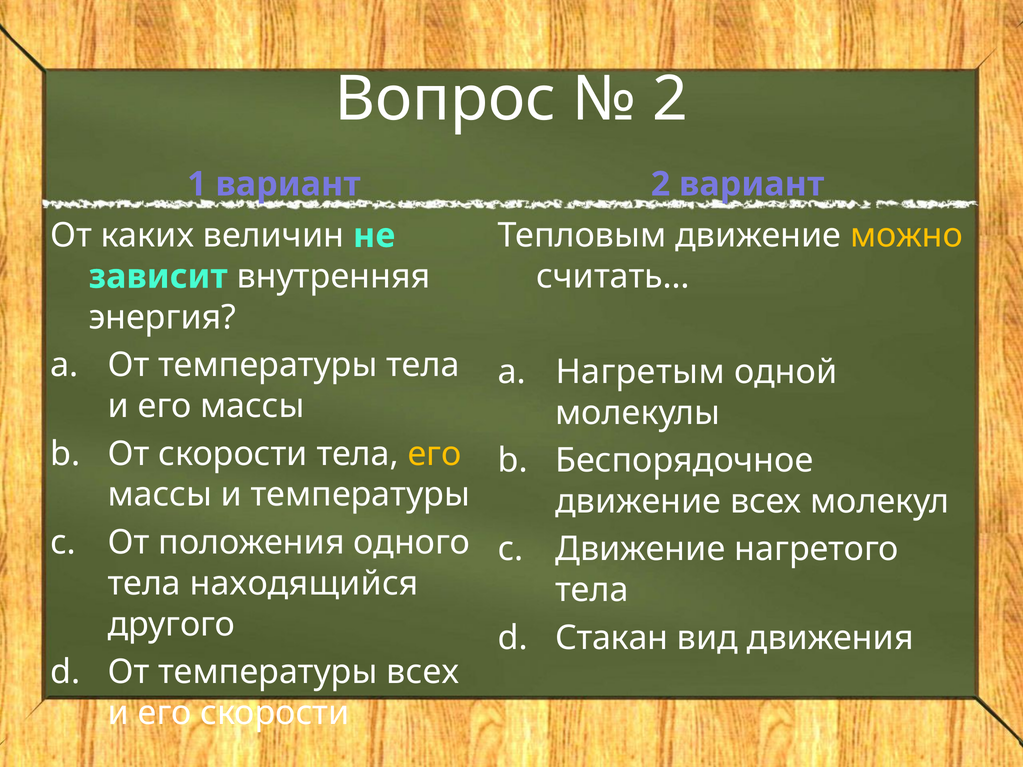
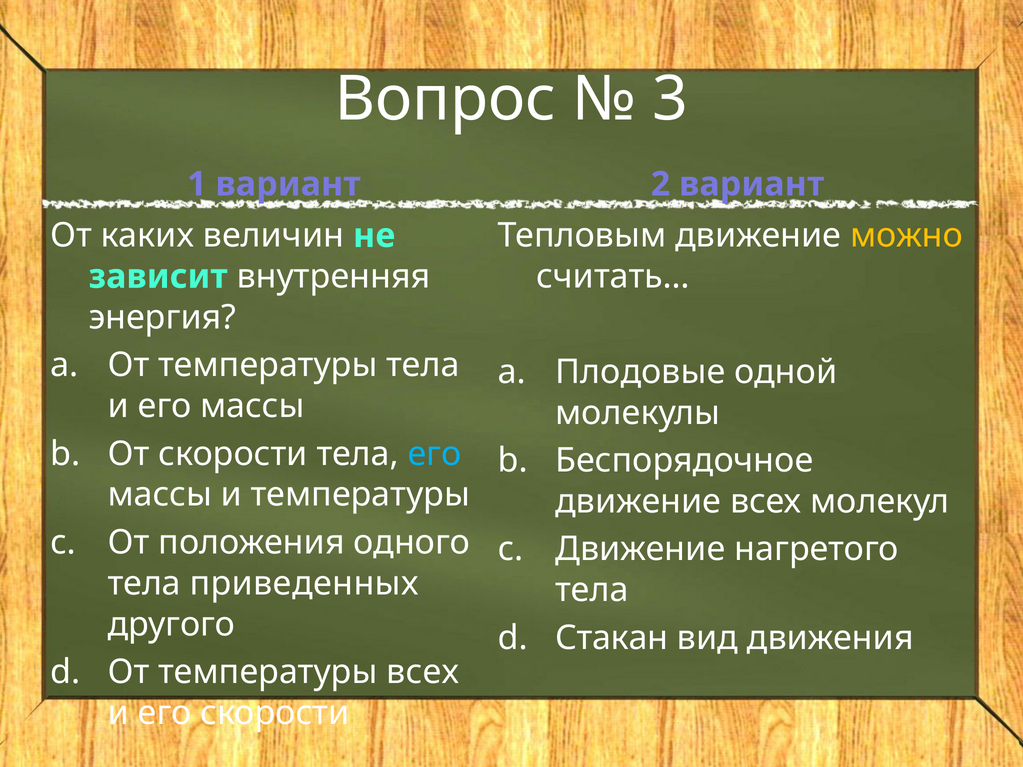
2 at (670, 99): 2 -> 3
Нагретым: Нагретым -> Плодовые
его at (435, 454) colour: yellow -> light blue
находящийся: находящийся -> приведенных
